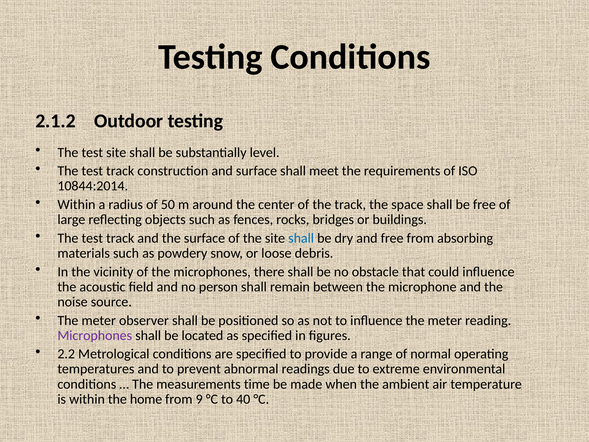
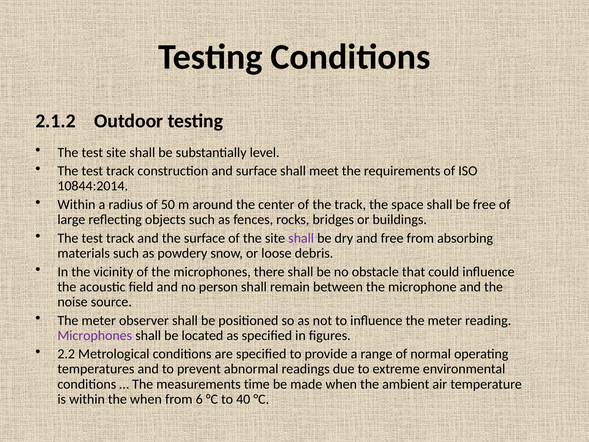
shall at (301, 238) colour: blue -> purple
the home: home -> when
9: 9 -> 6
